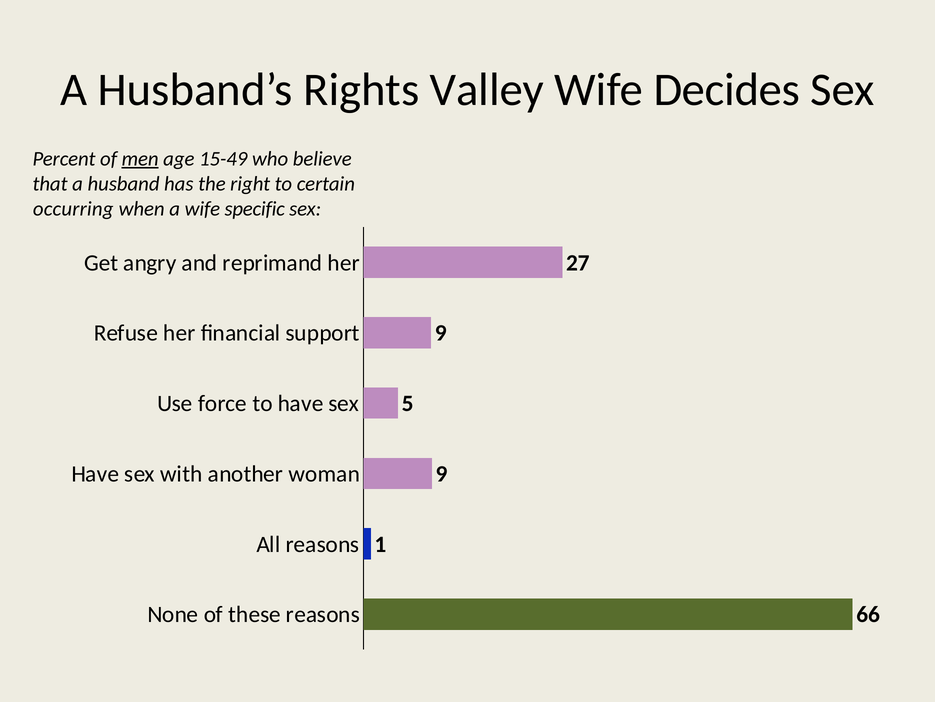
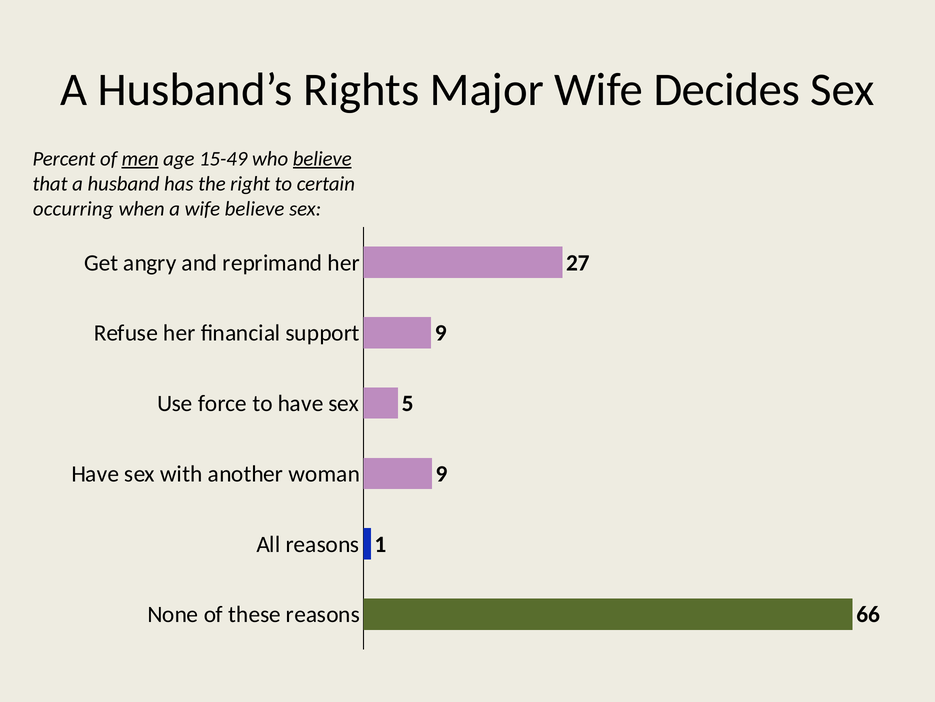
Valley: Valley -> Major
believe at (322, 159) underline: none -> present
wife specific: specific -> believe
